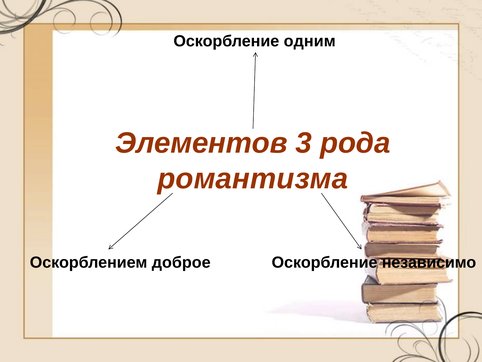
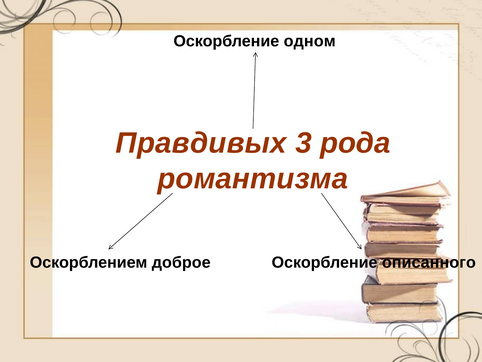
одним: одним -> одном
Элементов: Элементов -> Правдивых
независимо: независимо -> описанного
